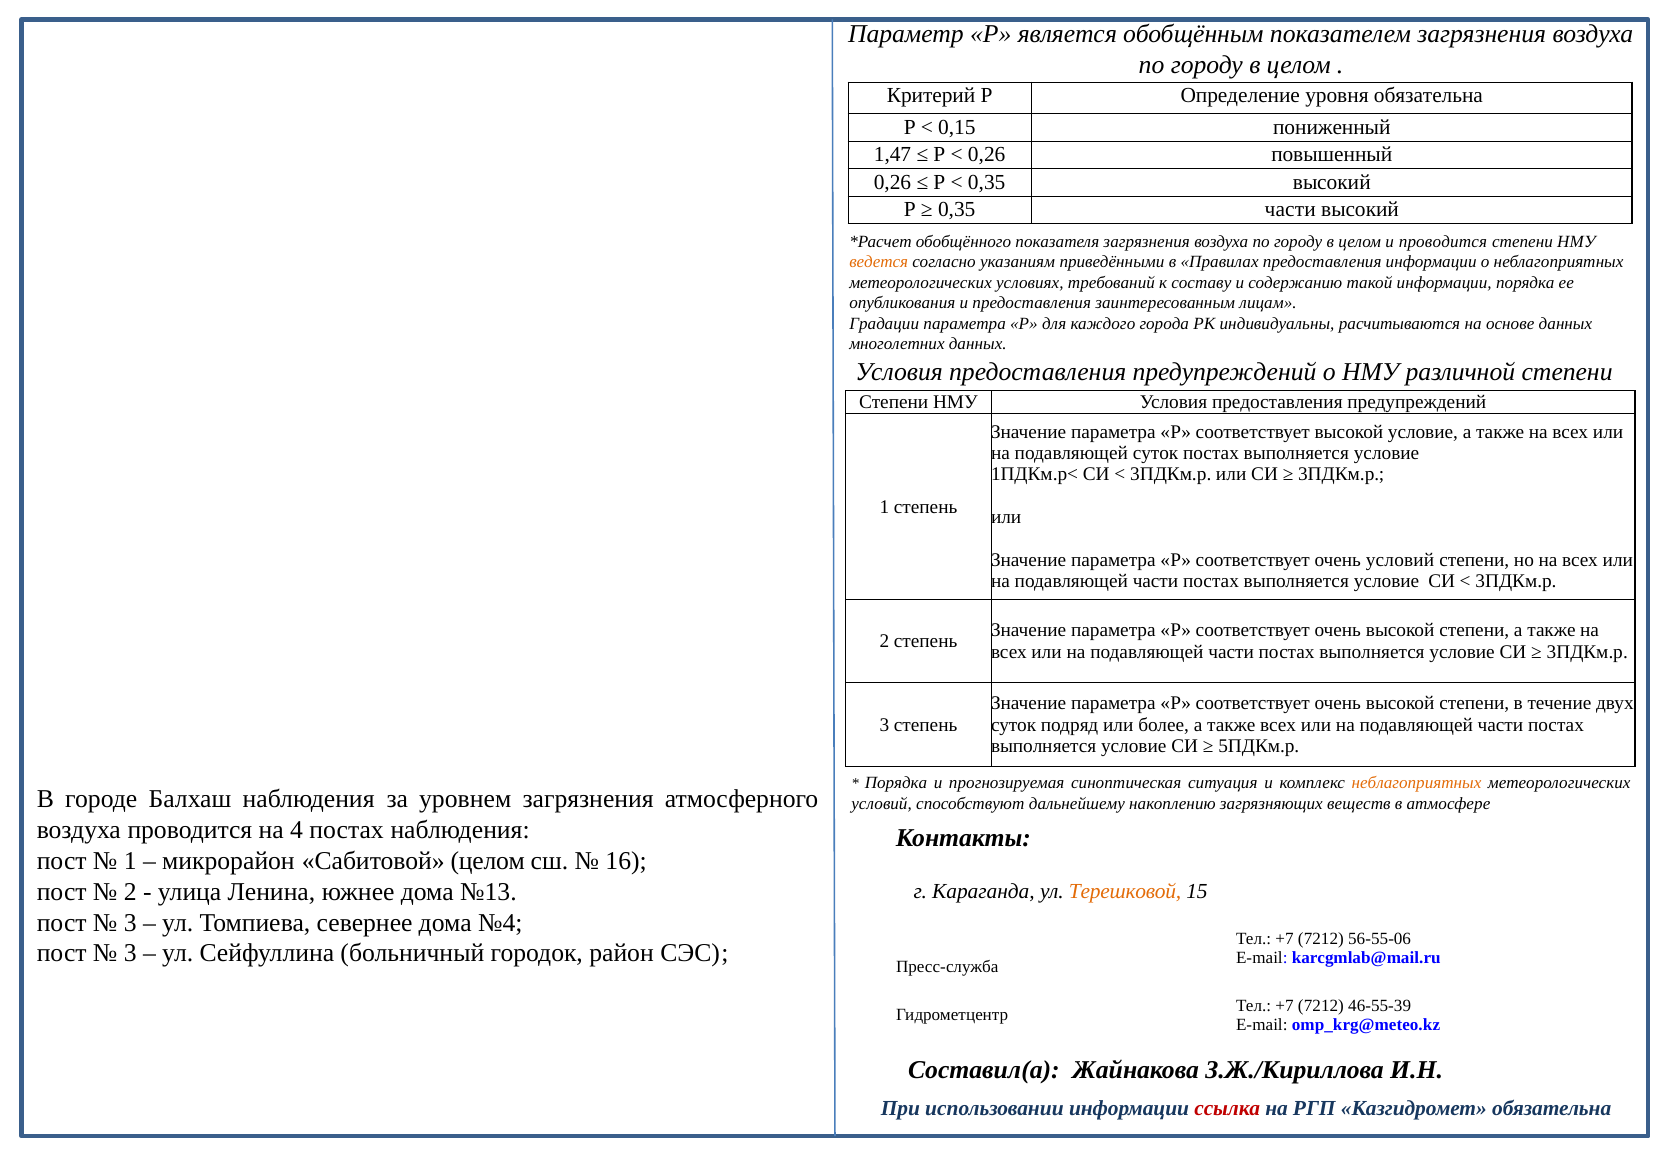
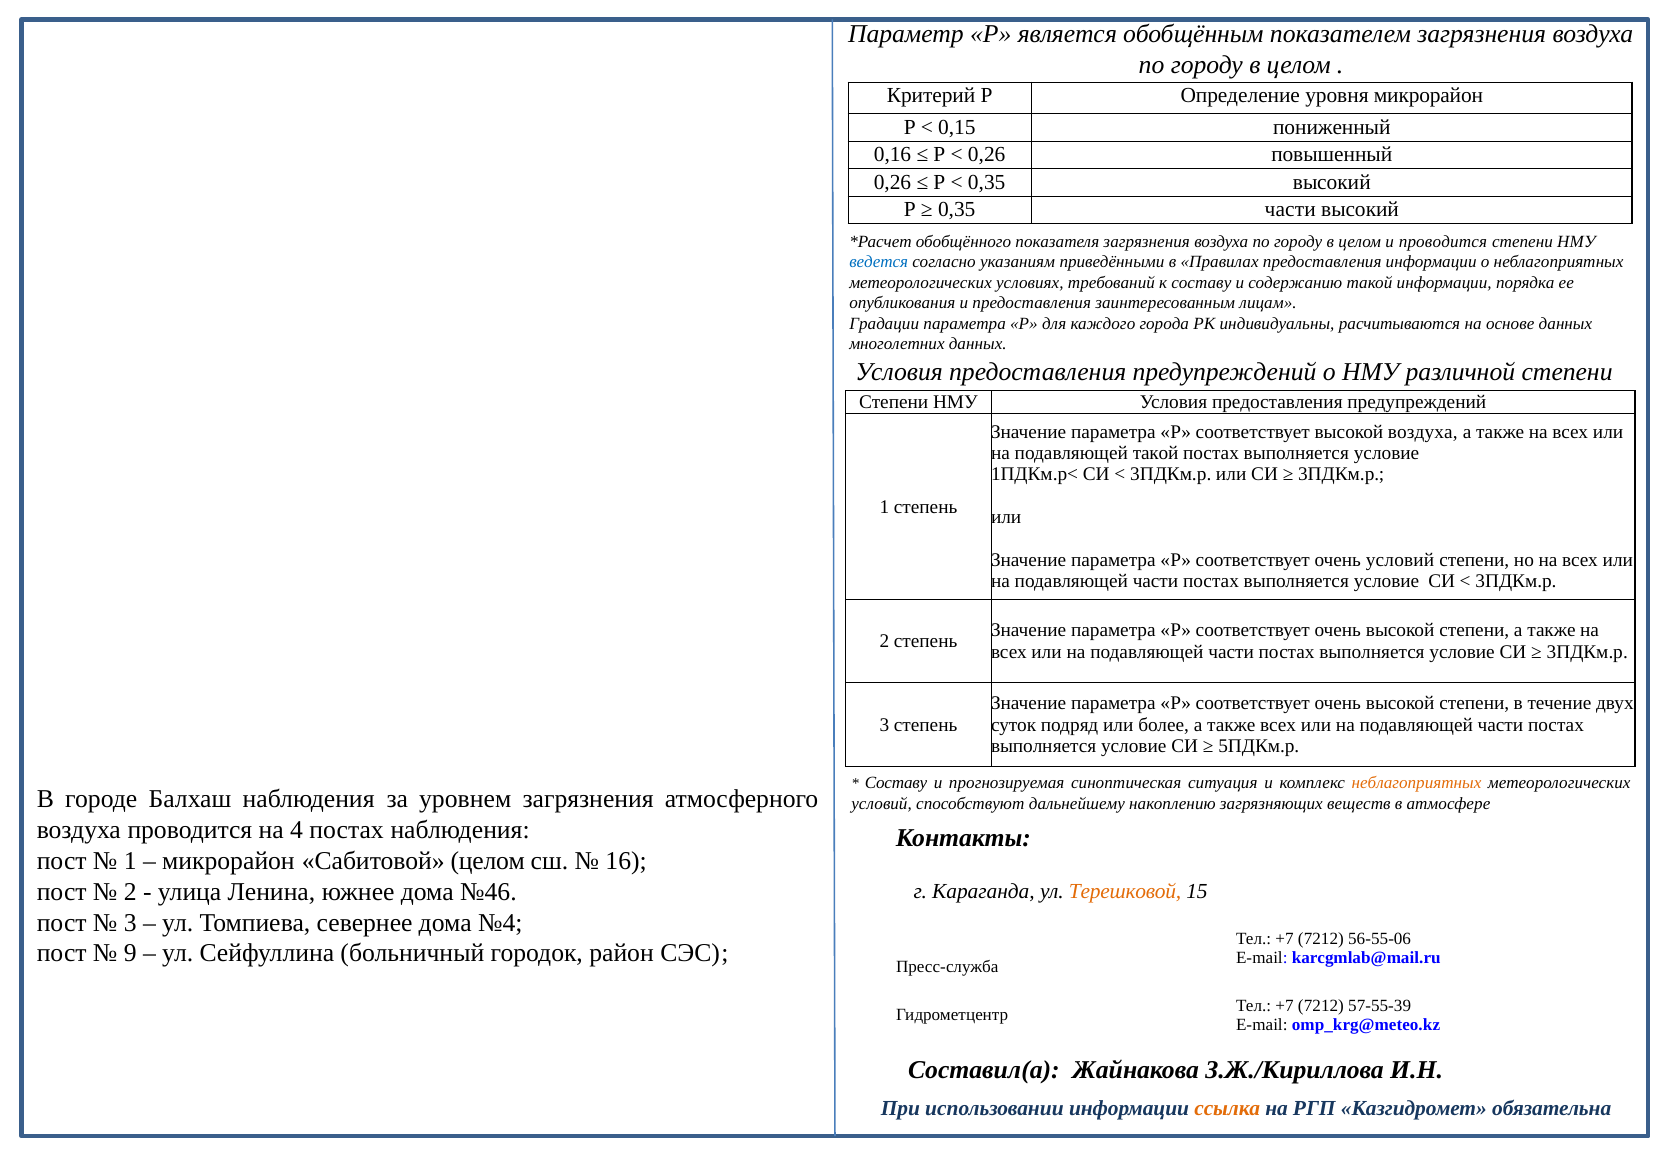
уровня обязательна: обязательна -> микрорайон
1,47: 1,47 -> 0,16
ведется colour: orange -> blue
высокой условие: условие -> воздуха
подавляющей суток: суток -> такой
Порядка at (896, 783): Порядка -> Составу
№13: №13 -> №46
3 at (130, 954): 3 -> 9
46-55-39: 46-55-39 -> 57-55-39
ссылка colour: red -> orange
